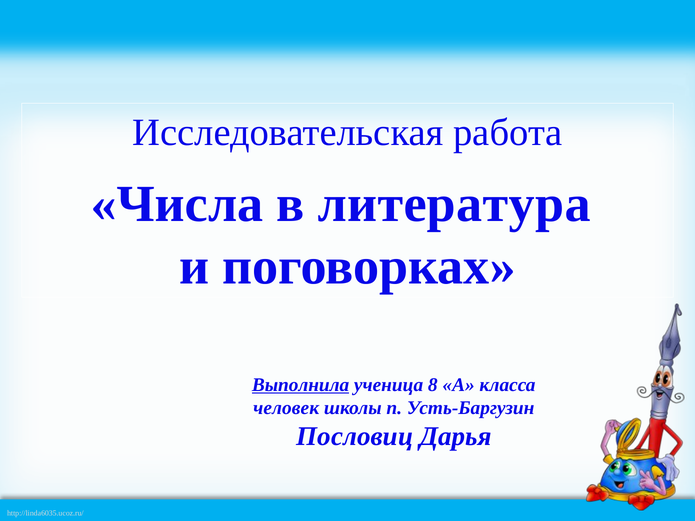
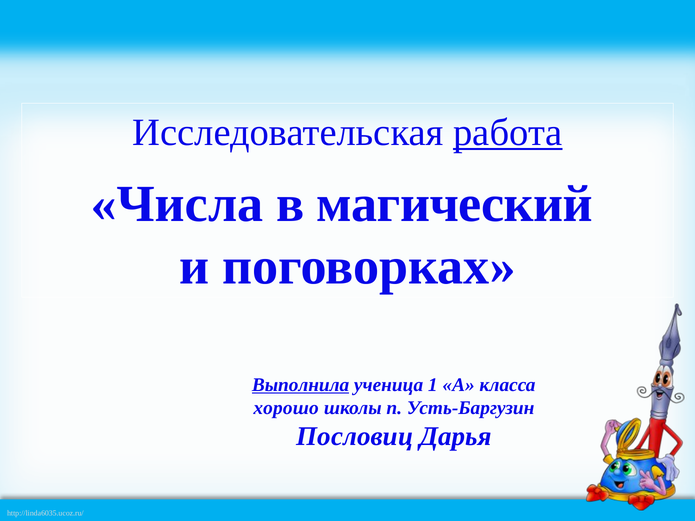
работа underline: none -> present
литература: литература -> магический
8: 8 -> 1
человек: человек -> хорошо
